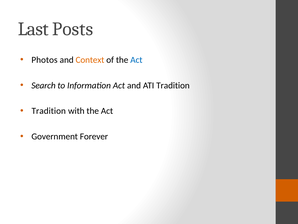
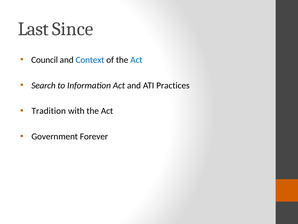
Posts: Posts -> Since
Photos: Photos -> Council
Context colour: orange -> blue
ATI Tradition: Tradition -> Practices
